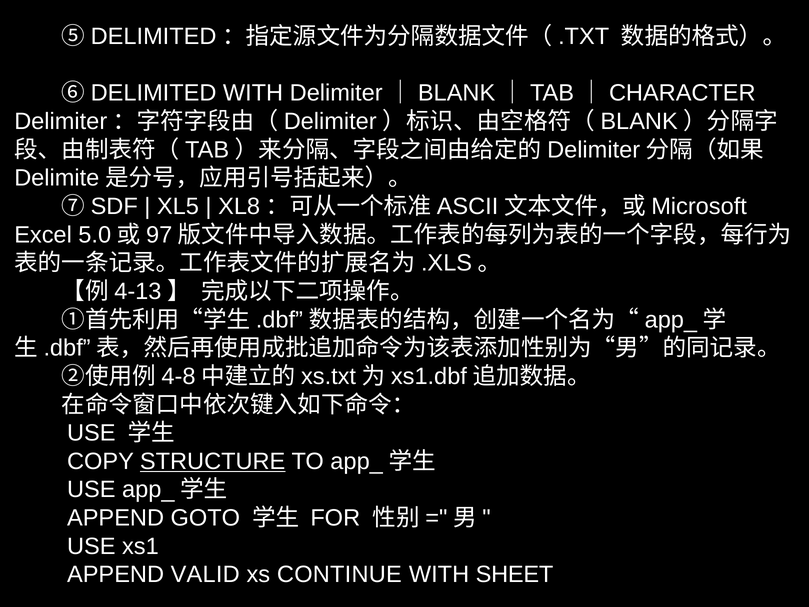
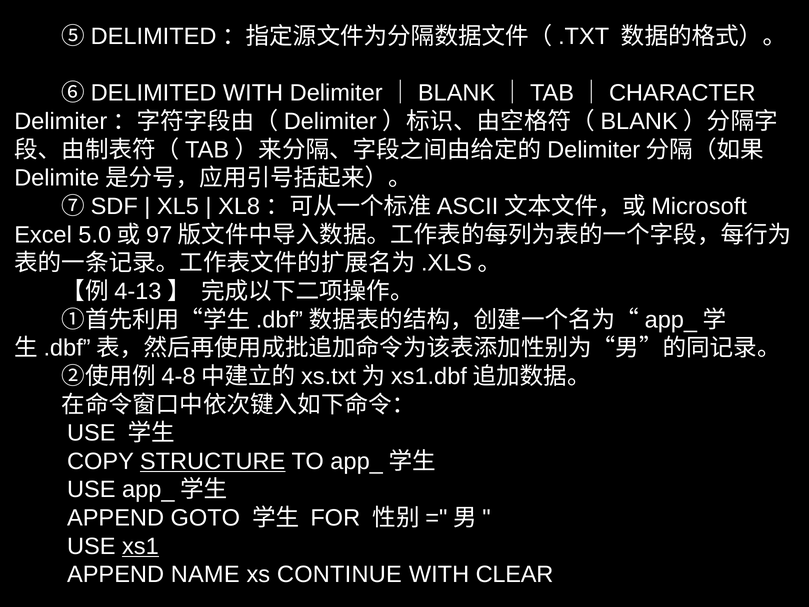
xs1 underline: none -> present
VALID: VALID -> NAME
SHEET: SHEET -> CLEAR
